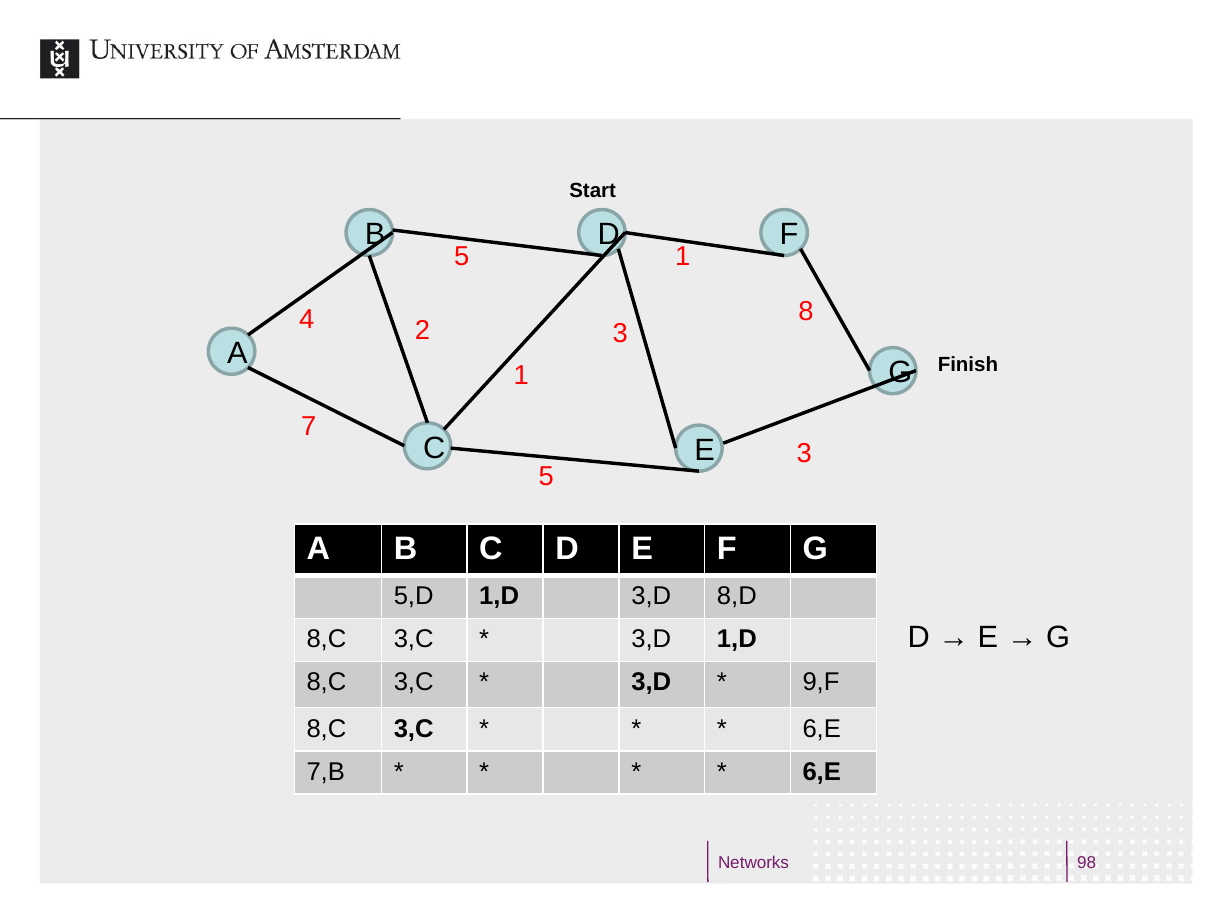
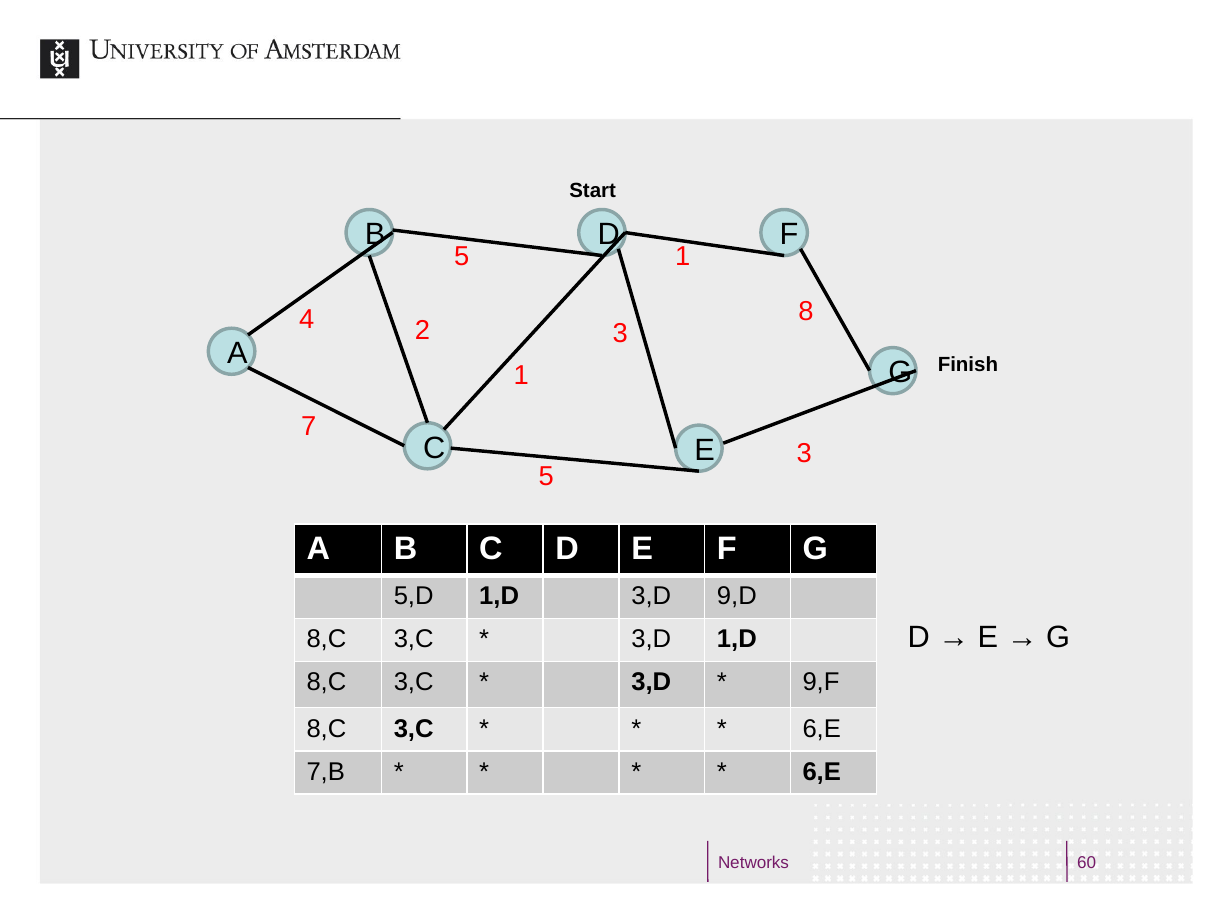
8,D: 8,D -> 9,D
98: 98 -> 60
